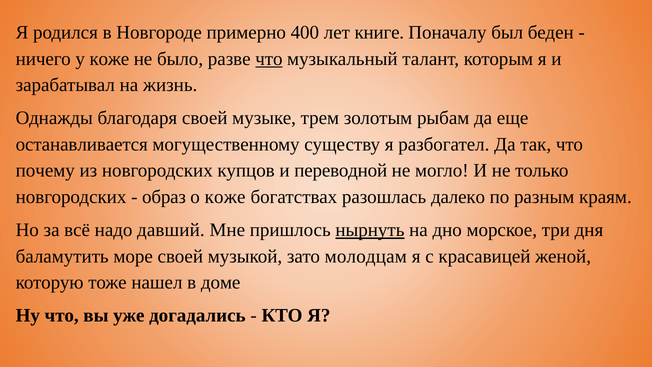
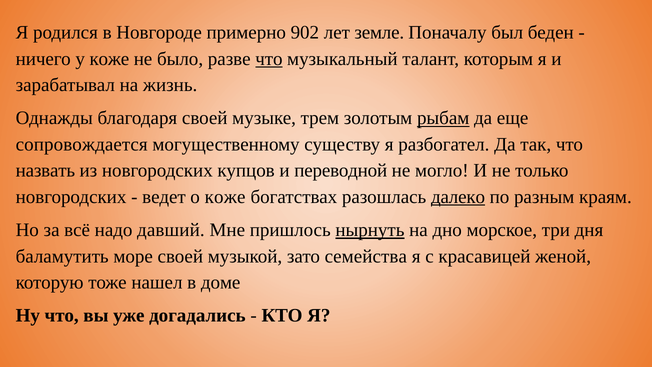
400: 400 -> 902
книге: книге -> земле
рыбам underline: none -> present
останавливается: останавливается -> сопровождается
почему: почему -> назвать
образ: образ -> ведет
далеко underline: none -> present
молодцам: молодцам -> семейства
